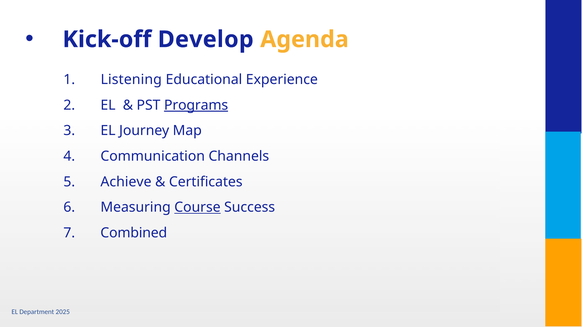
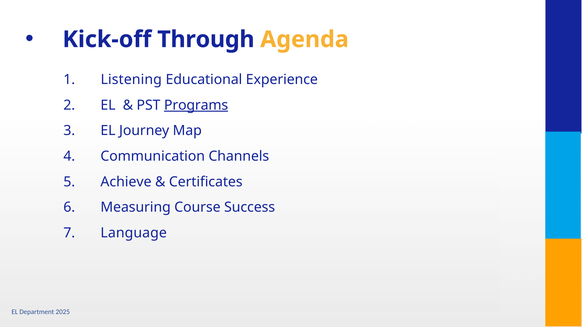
Develop: Develop -> Through
Course underline: present -> none
Combined: Combined -> Language
